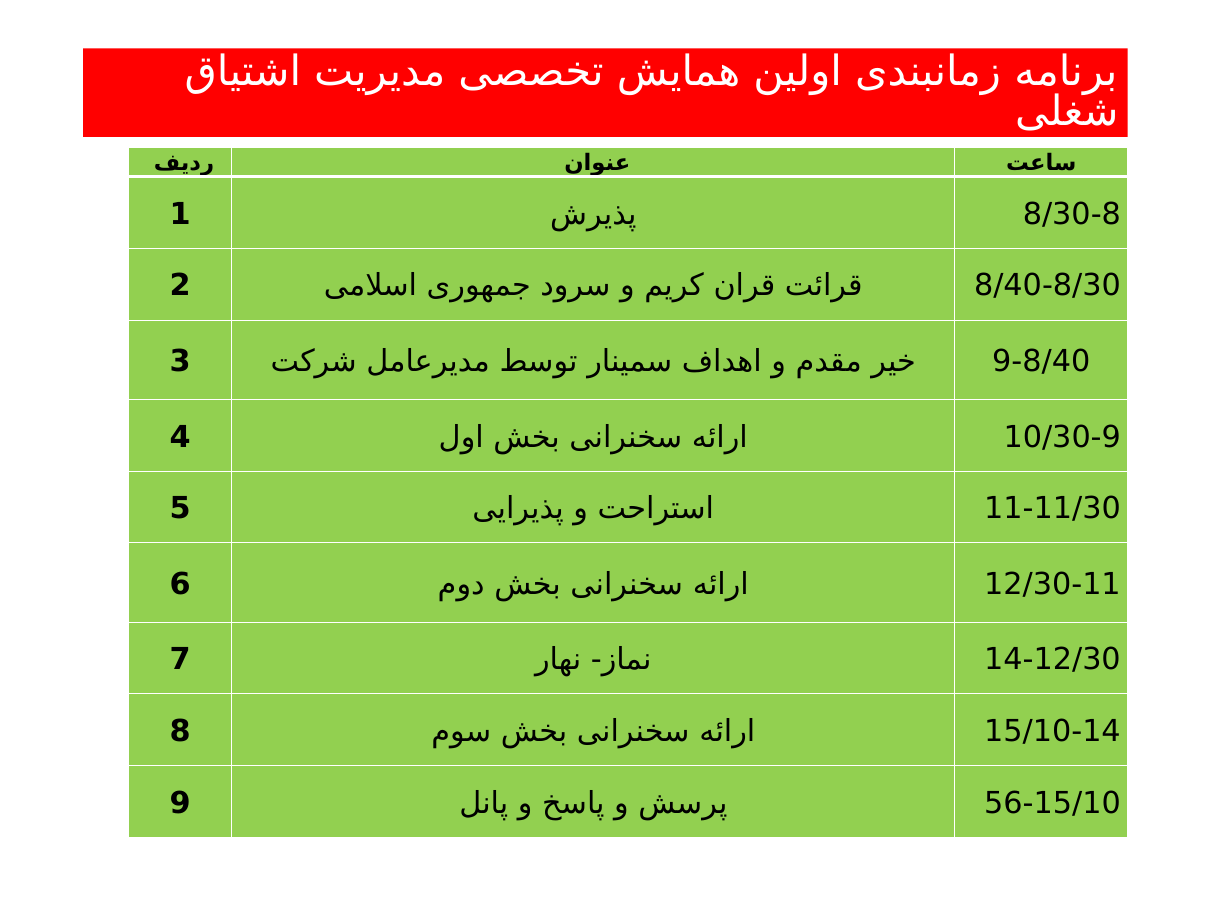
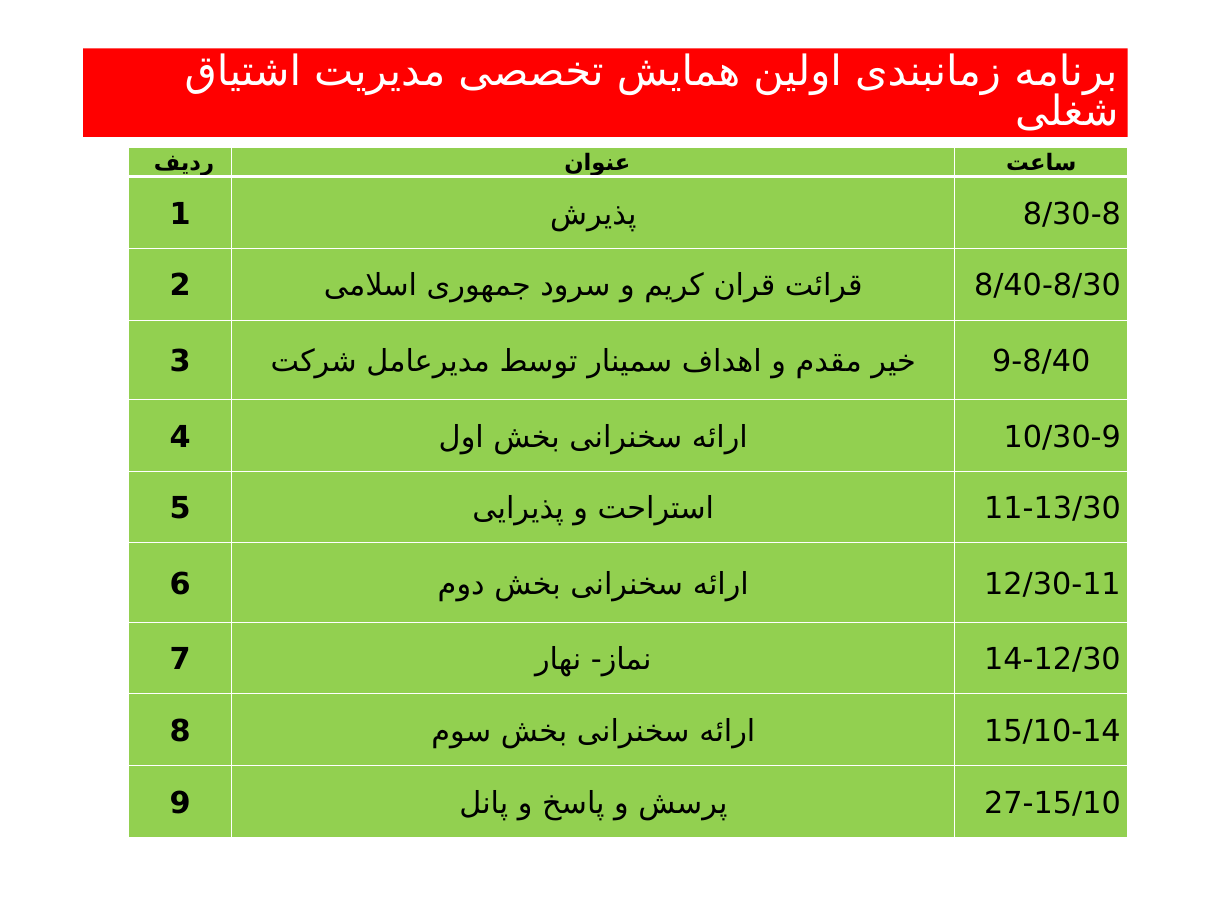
11-11/30: 11-11/30 -> 11-13/30
56-15/10: 56-15/10 -> 27-15/10
